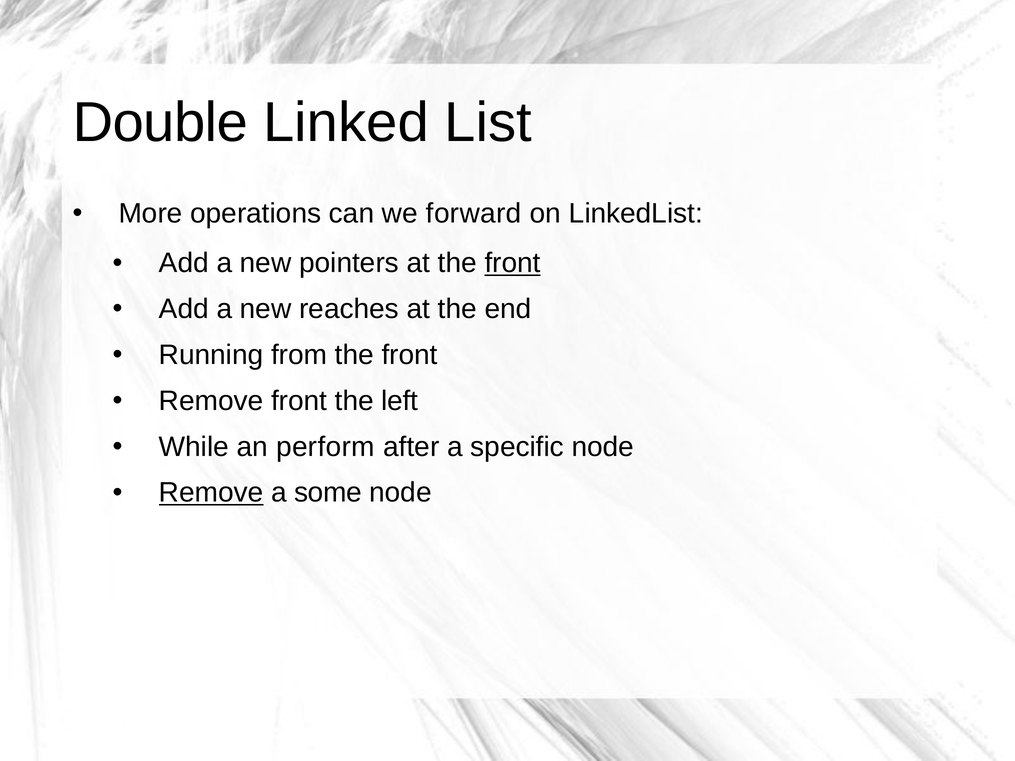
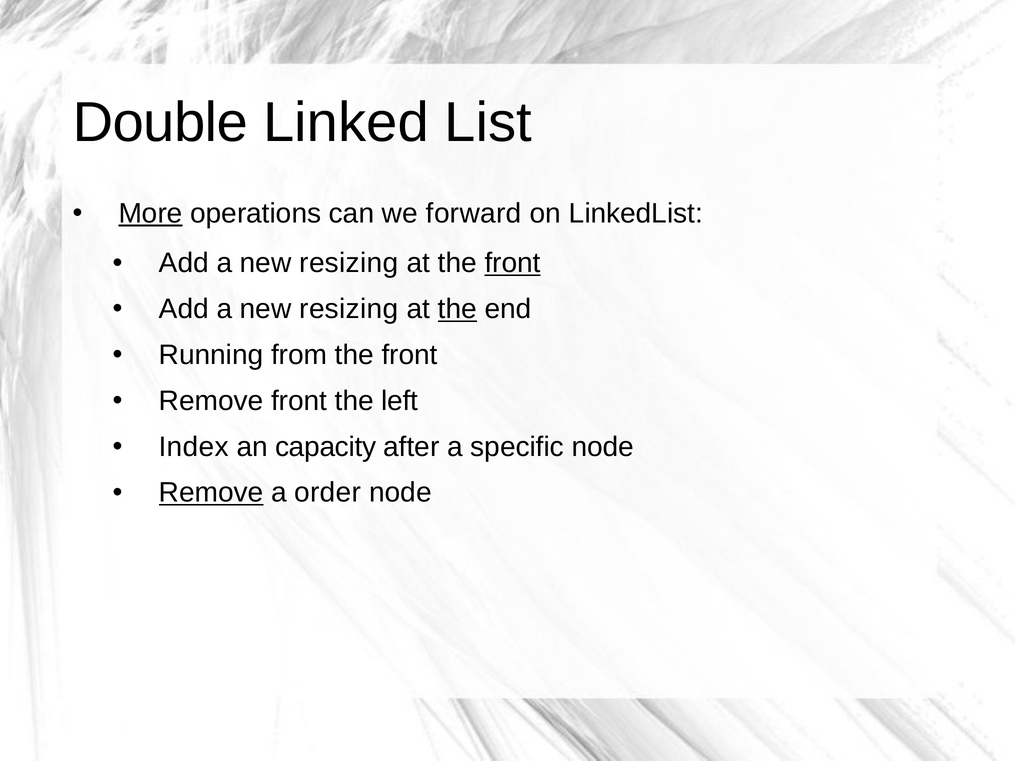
More underline: none -> present
pointers at (349, 263): pointers -> resizing
reaches at (349, 309): reaches -> resizing
the at (457, 309) underline: none -> present
While: While -> Index
perform: perform -> capacity
some: some -> order
